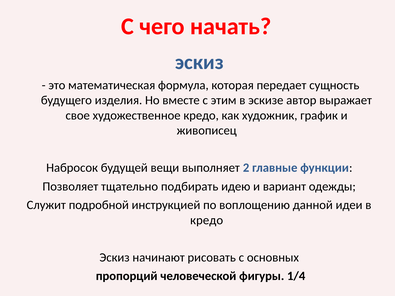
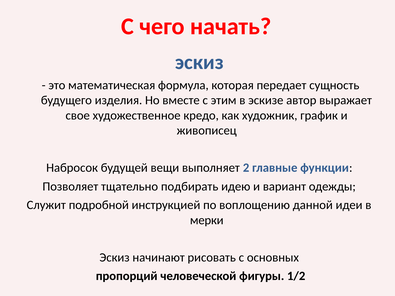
кредо at (207, 220): кредо -> мерки
1/4: 1/4 -> 1/2
